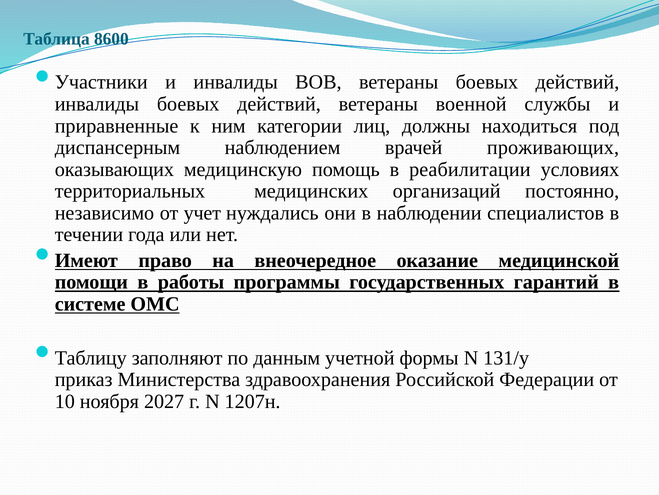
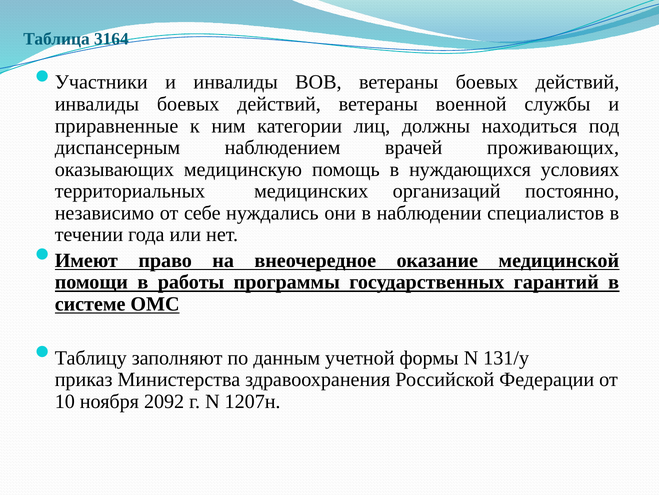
8600: 8600 -> 3164
реабилитации: реабилитации -> нуждающихся
учет: учет -> себе
2027: 2027 -> 2092
